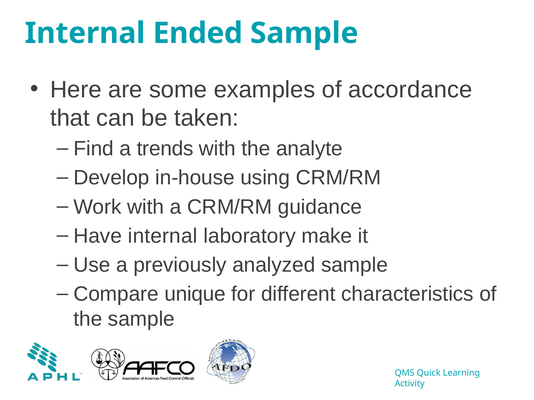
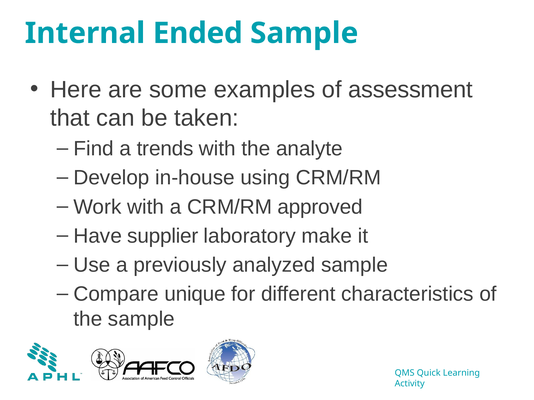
accordance: accordance -> assessment
guidance: guidance -> approved
Have internal: internal -> supplier
